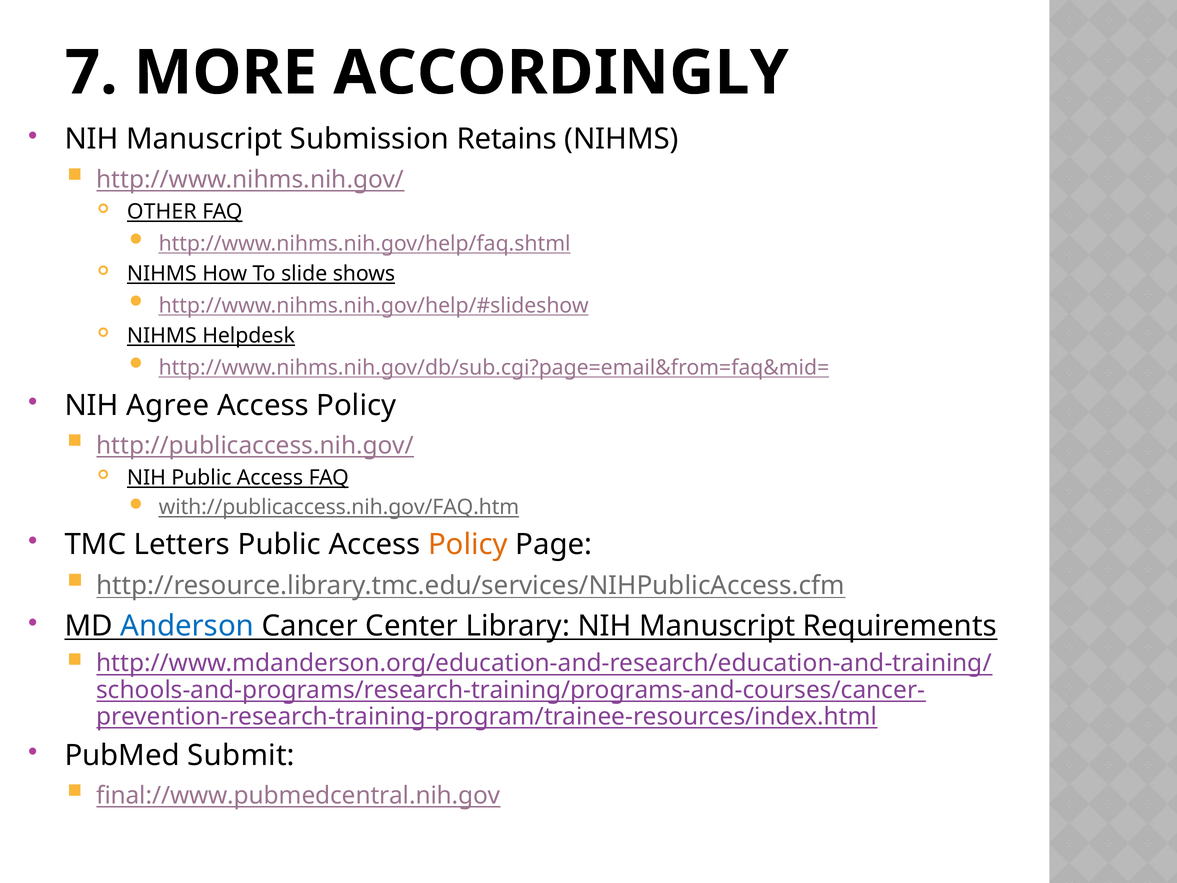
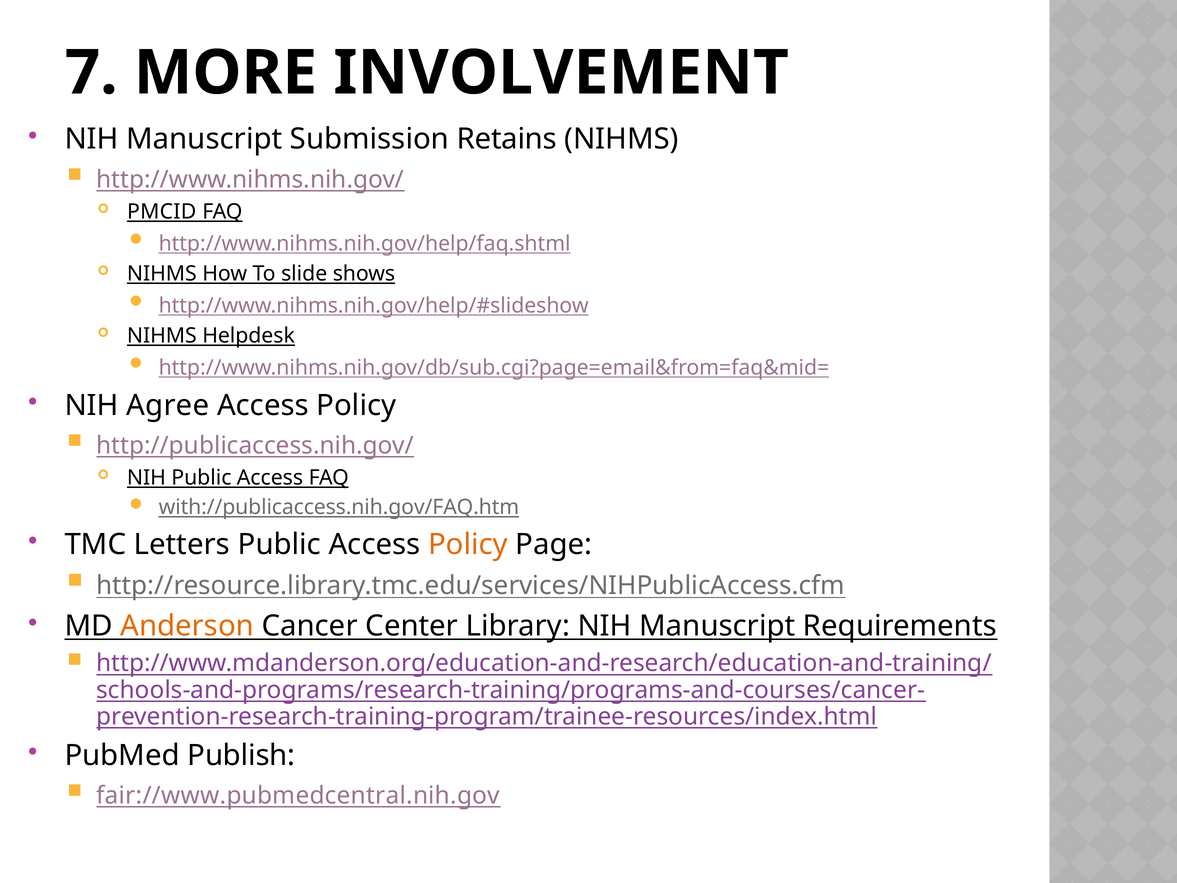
ACCORDINGLY: ACCORDINGLY -> INVOLVEMENT
OTHER: OTHER -> PMCID
Anderson colour: blue -> orange
Submit: Submit -> Publish
final://www.pubmedcentral.nih.gov: final://www.pubmedcentral.nih.gov -> fair://www.pubmedcentral.nih.gov
